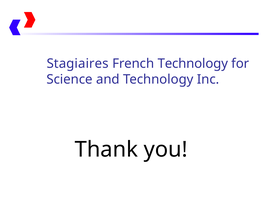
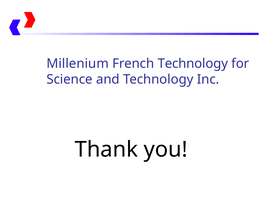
Stagiaires: Stagiaires -> Millenium
